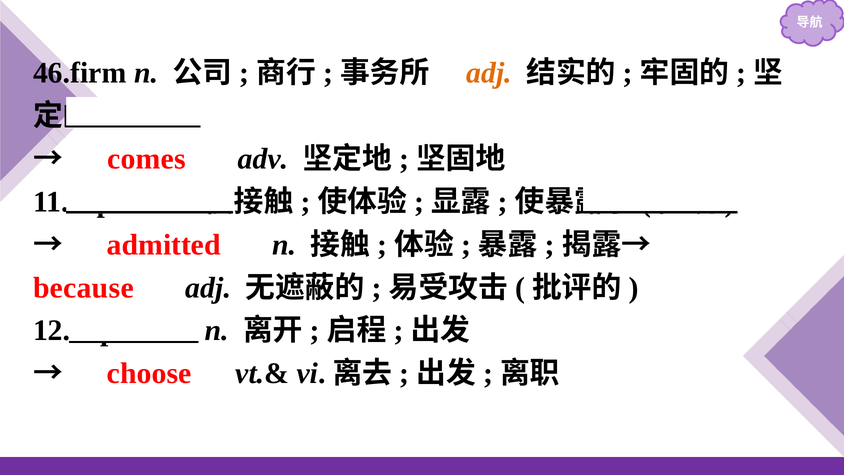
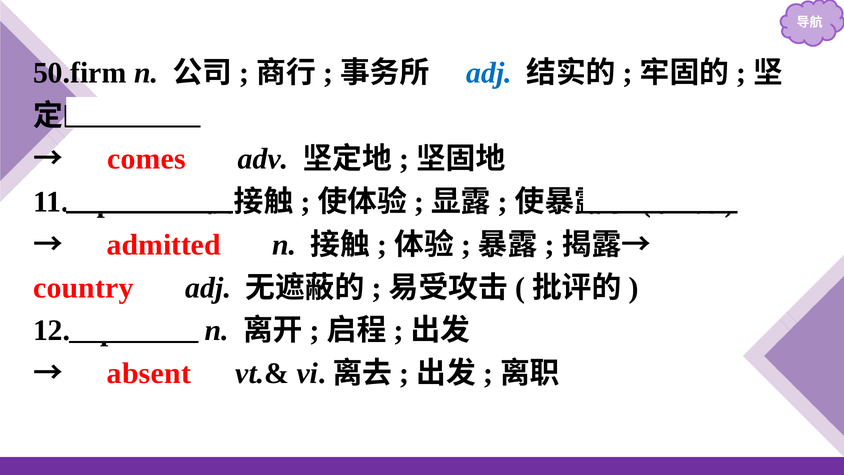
46.firm: 46.firm -> 50.firm
adj at (489, 73) colour: orange -> blue
because: because -> country
choose: choose -> absent
